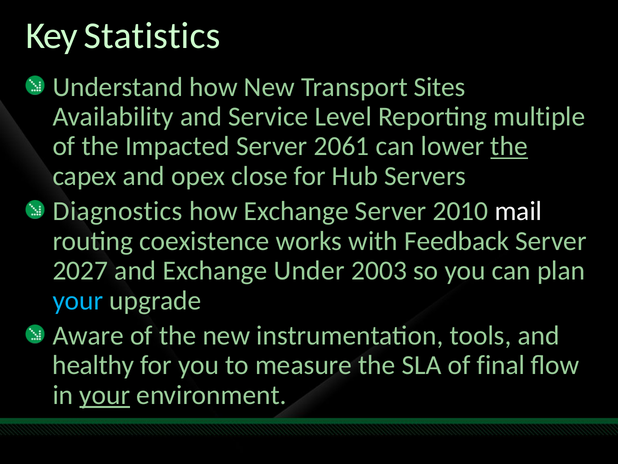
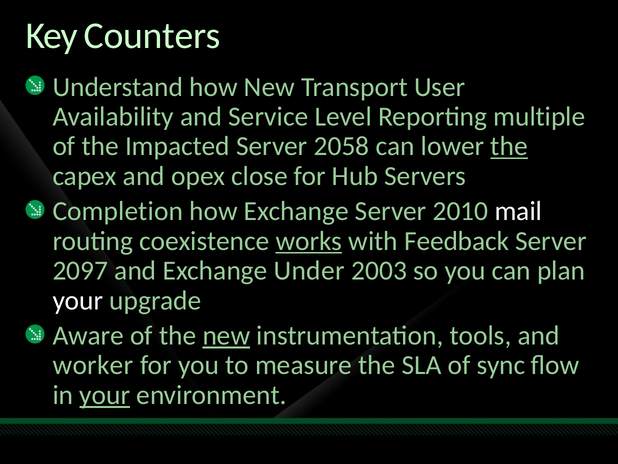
Statistics: Statistics -> Counters
Sites: Sites -> User
2061: 2061 -> 2058
Diagnostics: Diagnostics -> Completion
works underline: none -> present
2027: 2027 -> 2097
your at (78, 300) colour: light blue -> white
new at (226, 335) underline: none -> present
healthy: healthy -> worker
final: final -> sync
